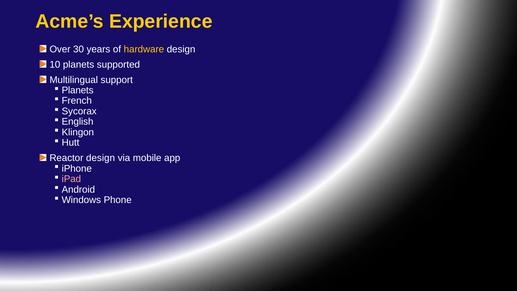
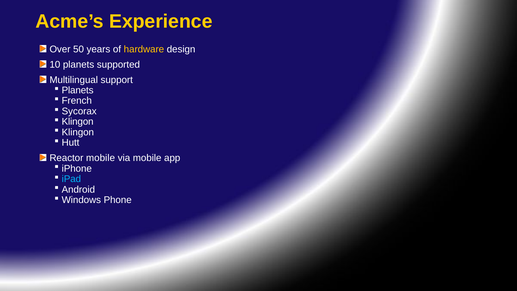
30: 30 -> 50
English at (78, 122): English -> Klingon
Reactor design: design -> mobile
iPad colour: pink -> light blue
